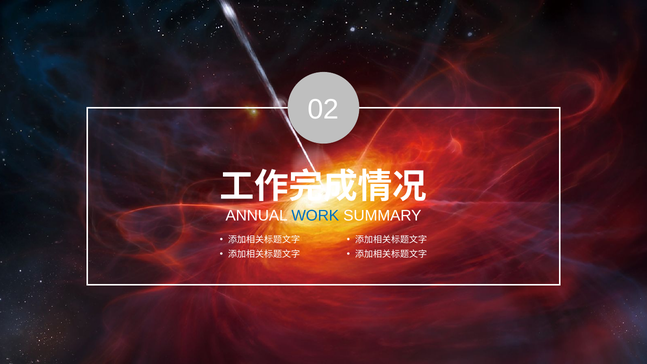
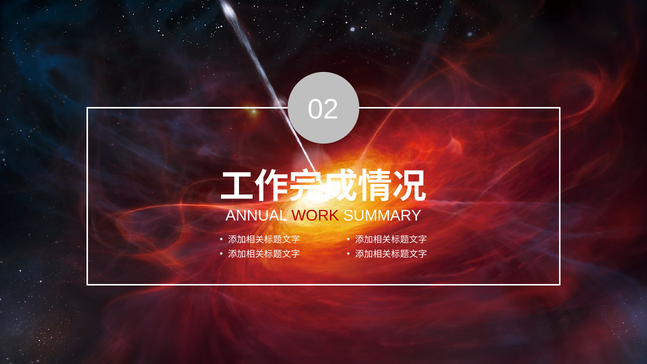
WORK colour: blue -> red
